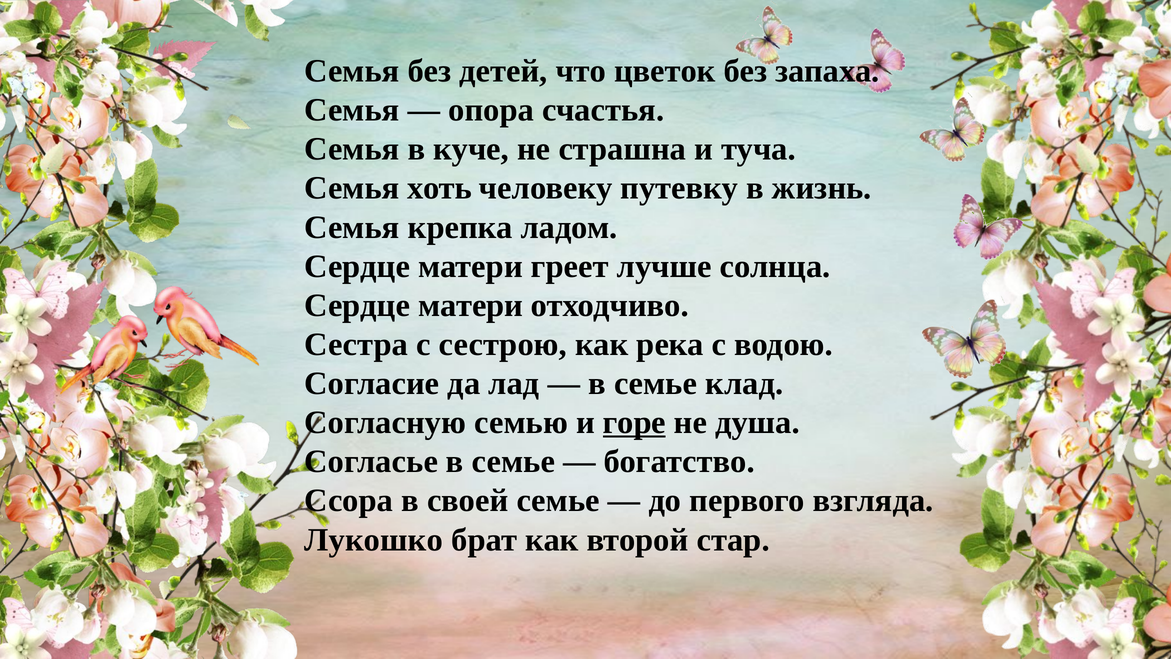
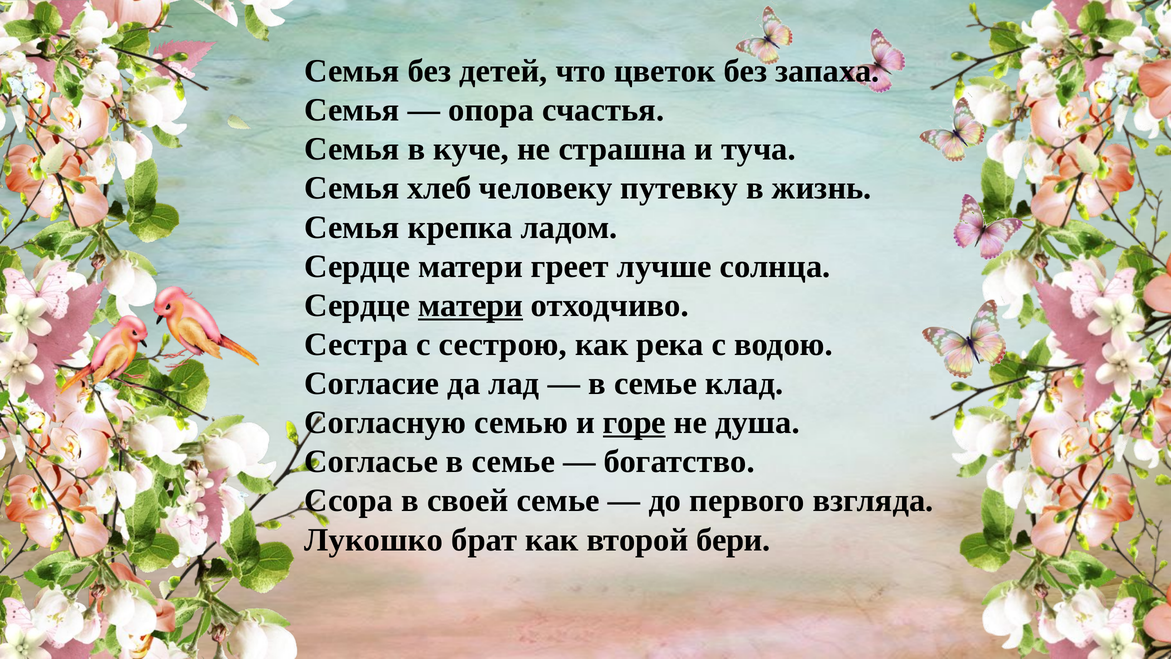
хоть: хоть -> хлеб
матери at (471, 305) underline: none -> present
стар: стар -> бери
